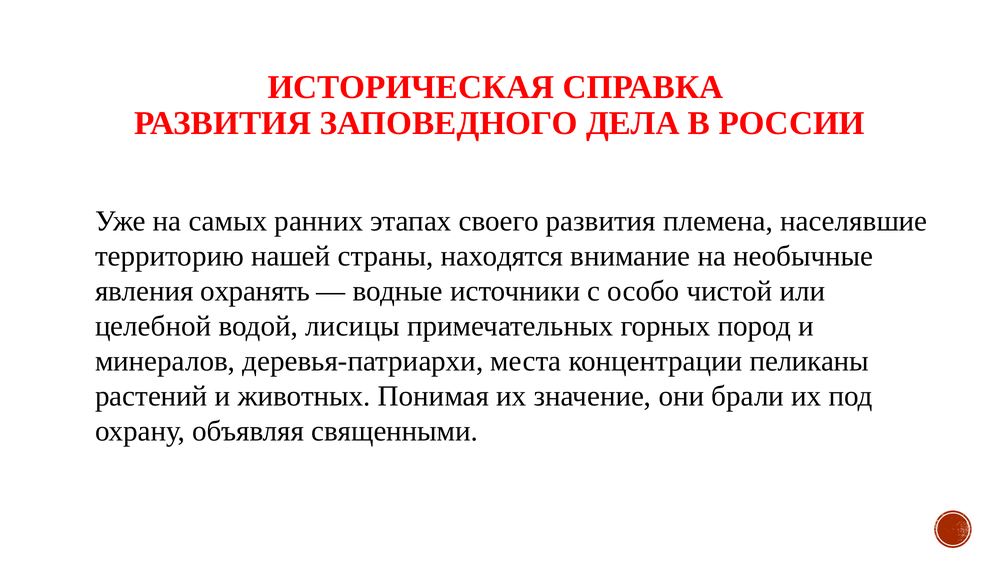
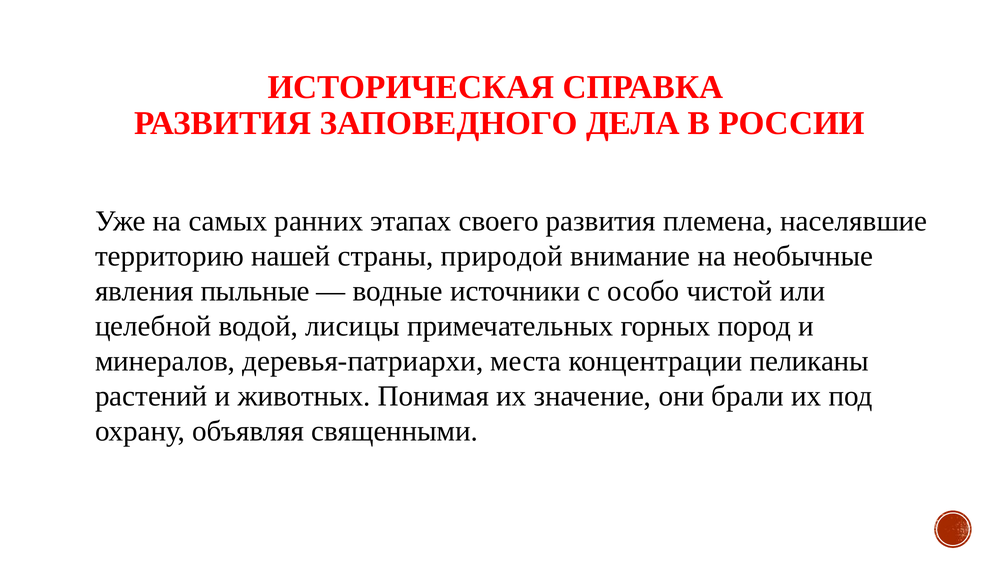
находятся: находятся -> природой
охранять: охранять -> пыльные
